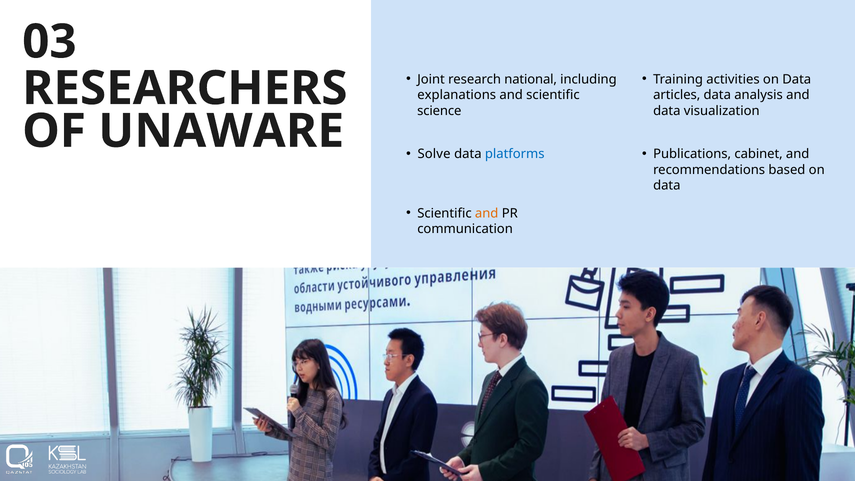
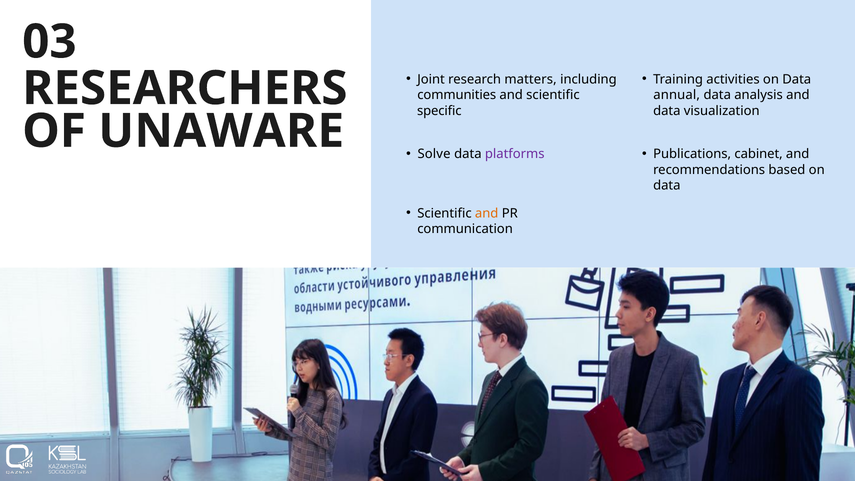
national: national -> matters
explanations: explanations -> communities
articles: articles -> annual
science: science -> specific
platforms colour: blue -> purple
